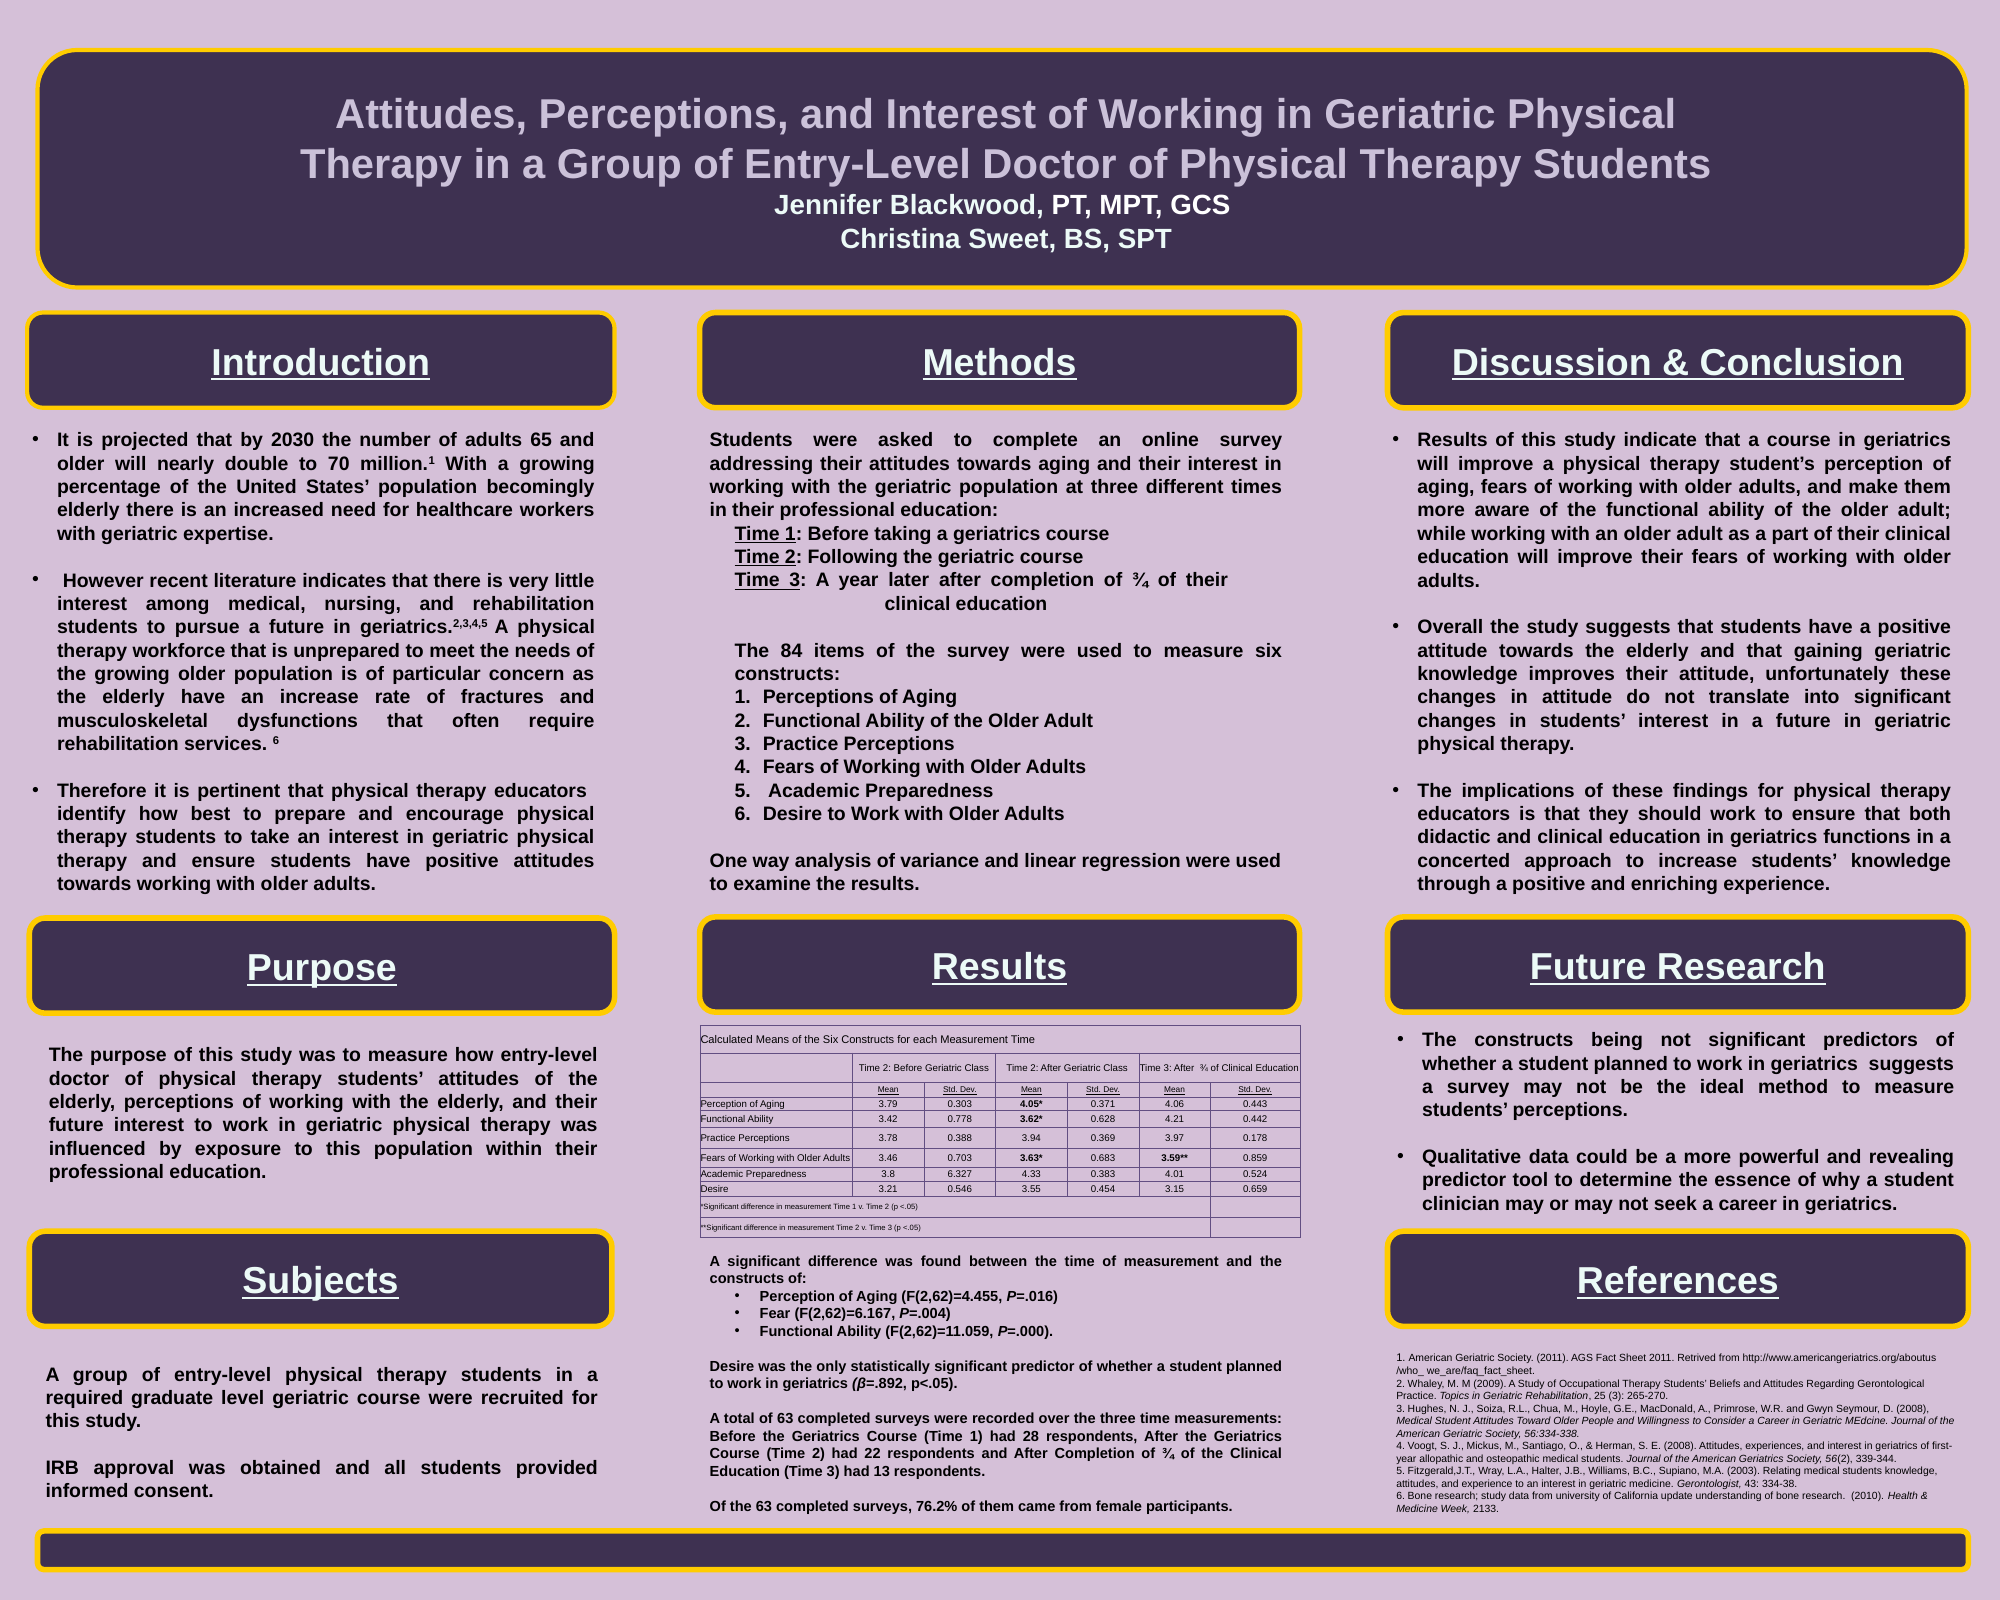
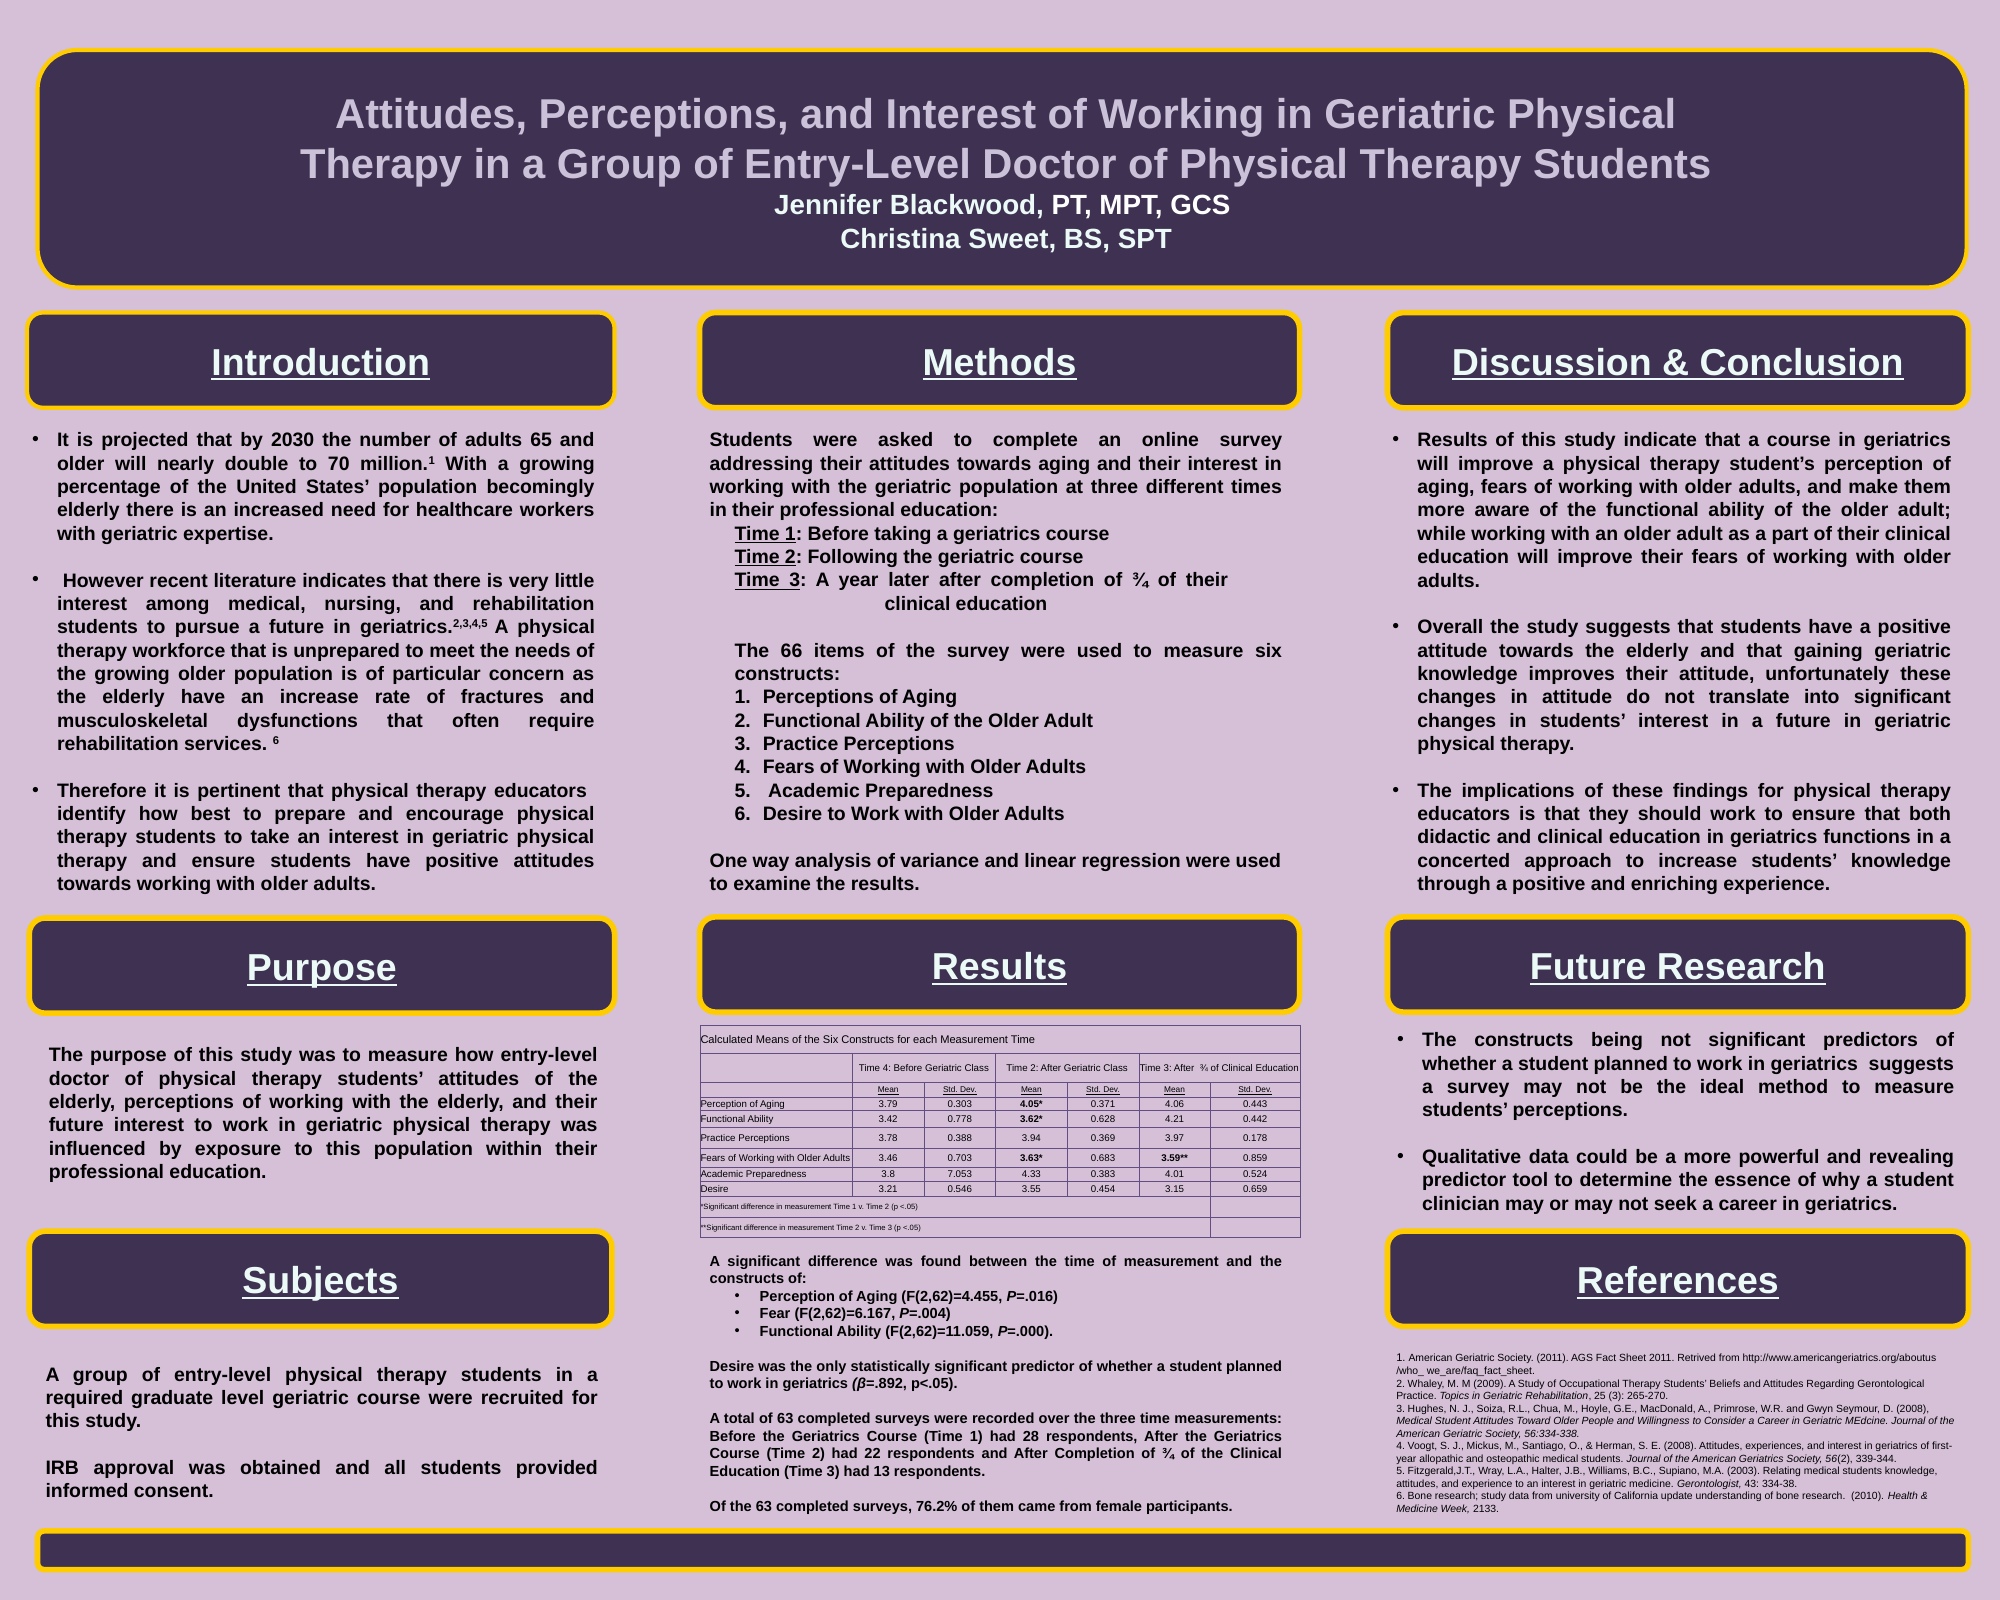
84: 84 -> 66
2 at (887, 1068): 2 -> 4
6.327: 6.327 -> 7.053
